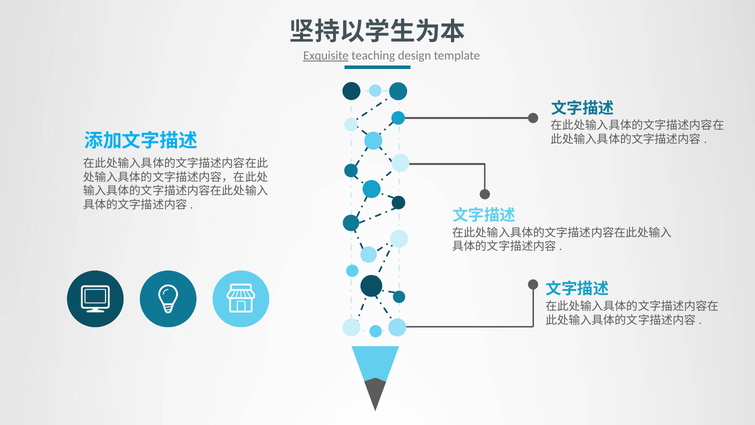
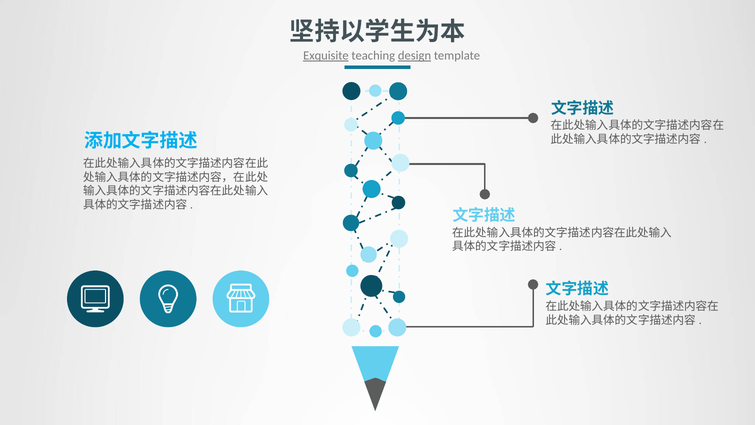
design underline: none -> present
